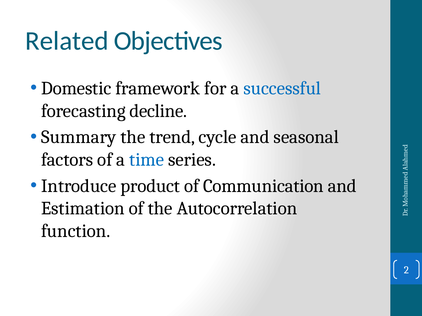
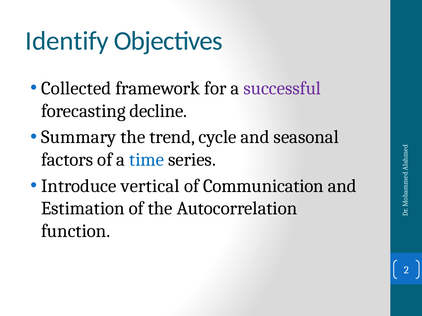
Related: Related -> Identify
Domestic: Domestic -> Collected
successful colour: blue -> purple
product: product -> vertical
